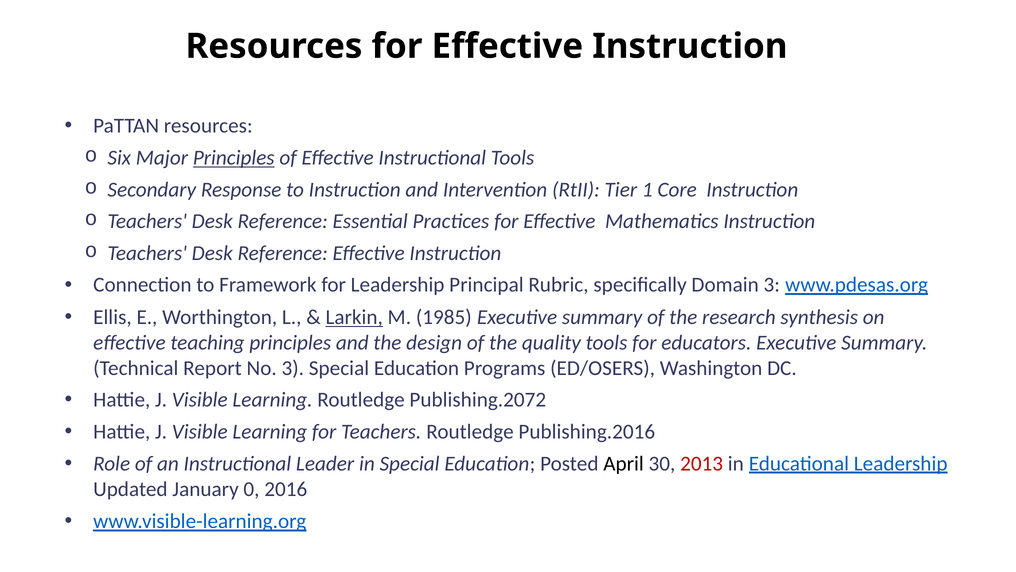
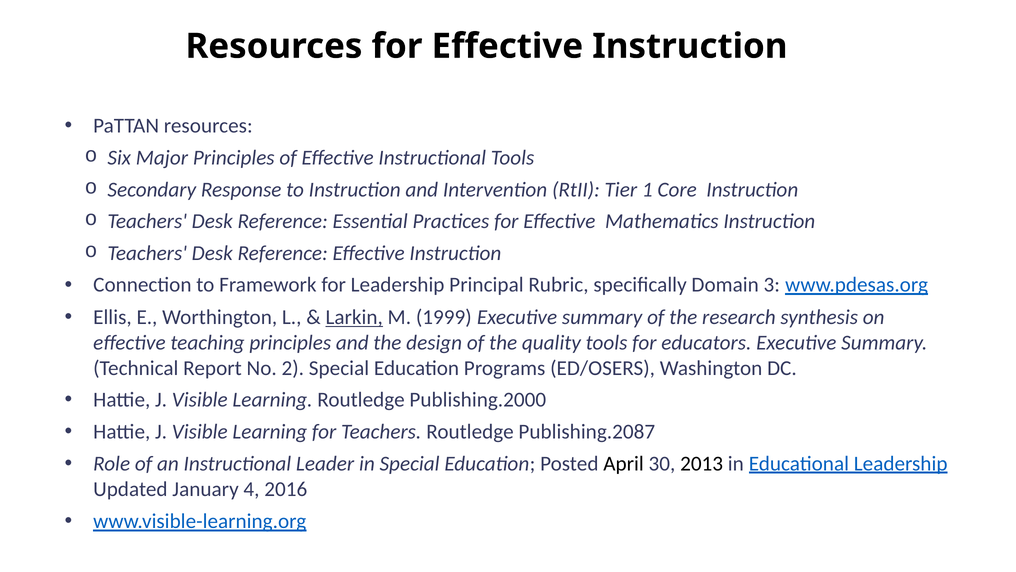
Principles at (234, 158) underline: present -> none
1985: 1985 -> 1999
No 3: 3 -> 2
Publishing.2072: Publishing.2072 -> Publishing.2000
Publishing.2016: Publishing.2016 -> Publishing.2087
2013 colour: red -> black
0: 0 -> 4
